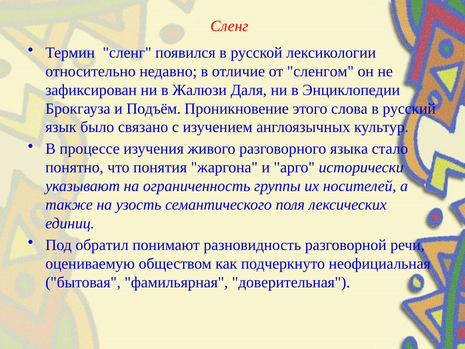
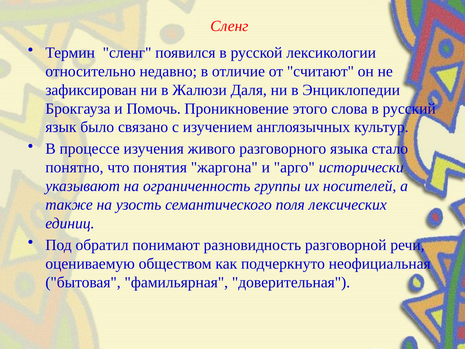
сленгом: сленгом -> считают
Подъём: Подъём -> Помочь
